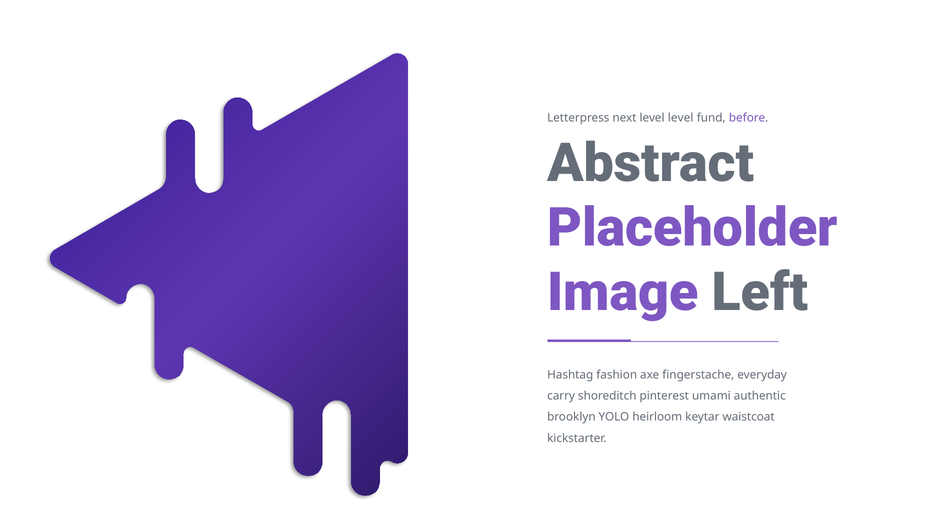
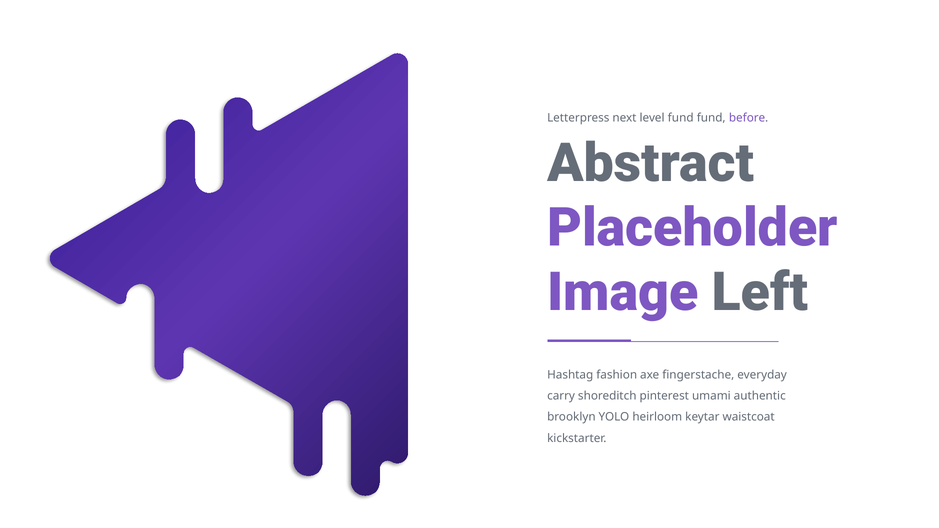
level level: level -> fund
